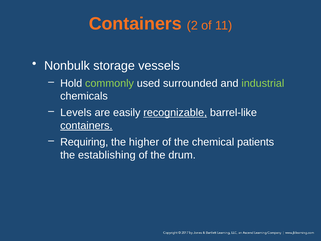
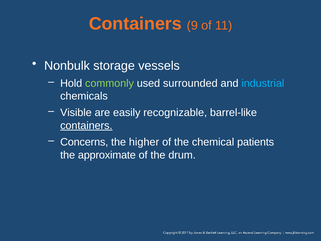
2: 2 -> 9
industrial colour: light green -> light blue
Levels: Levels -> Visible
recognizable underline: present -> none
Requiring: Requiring -> Concerns
establishing: establishing -> approximate
